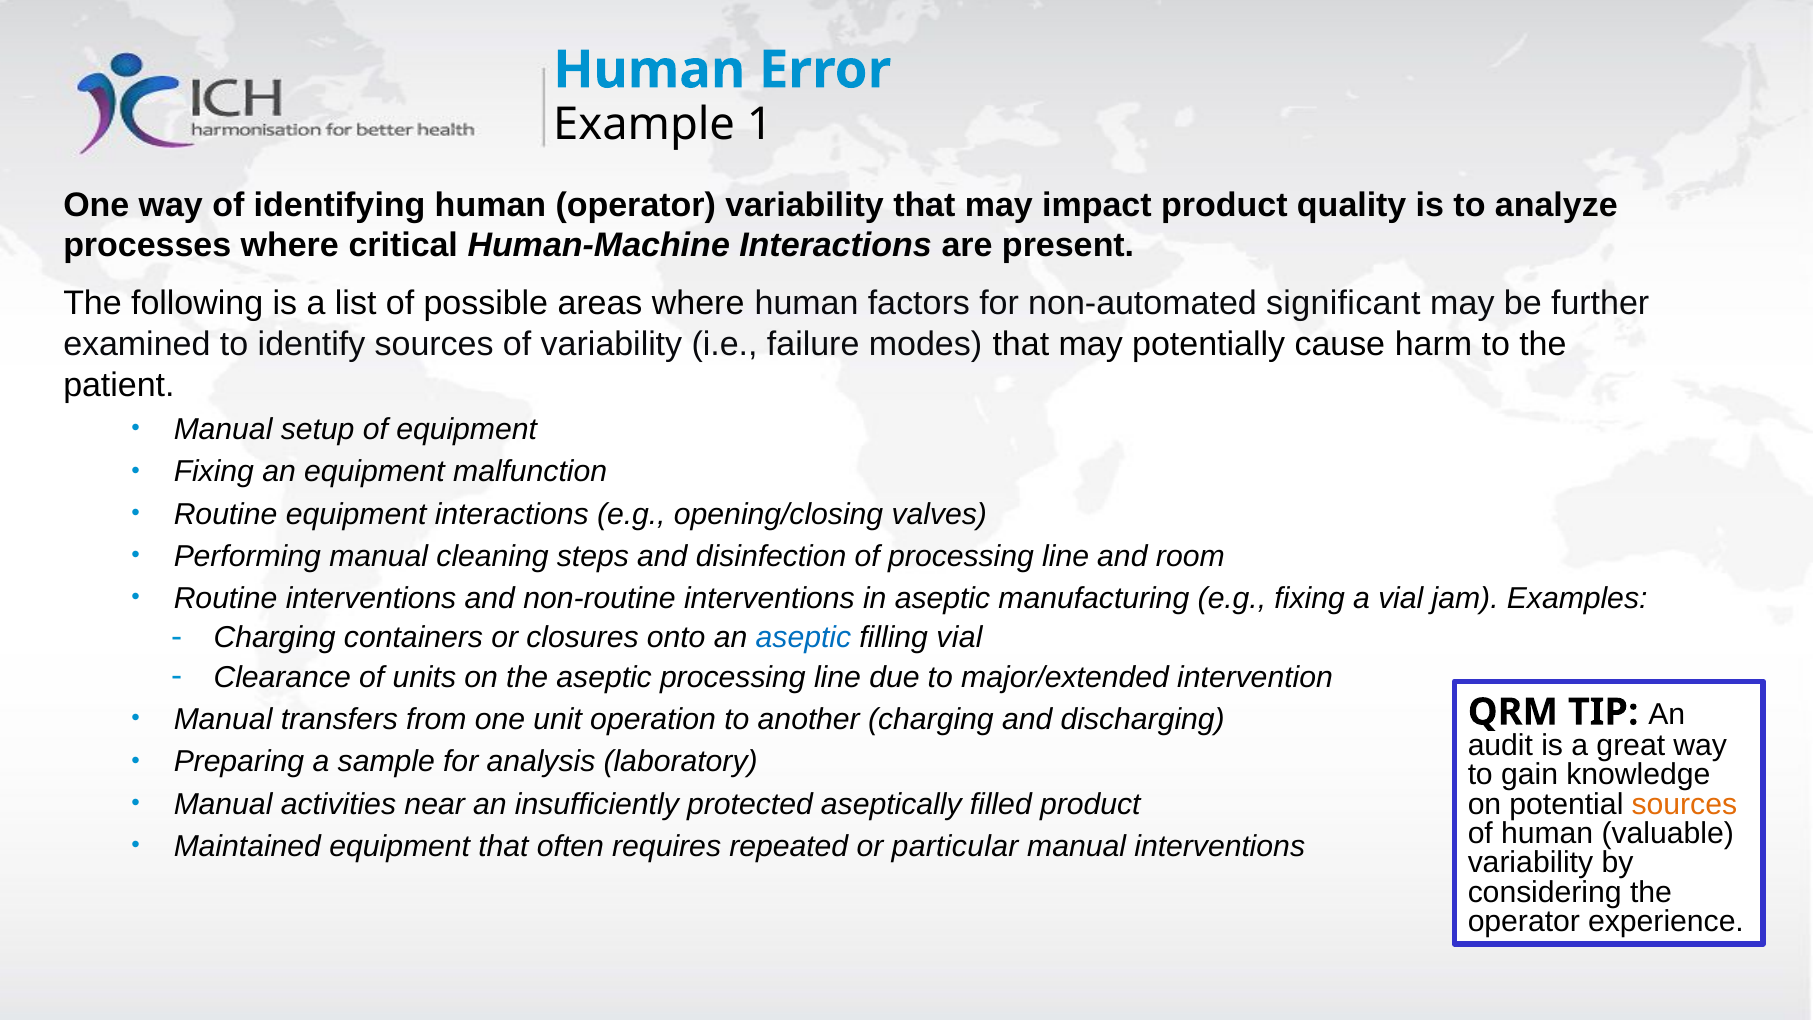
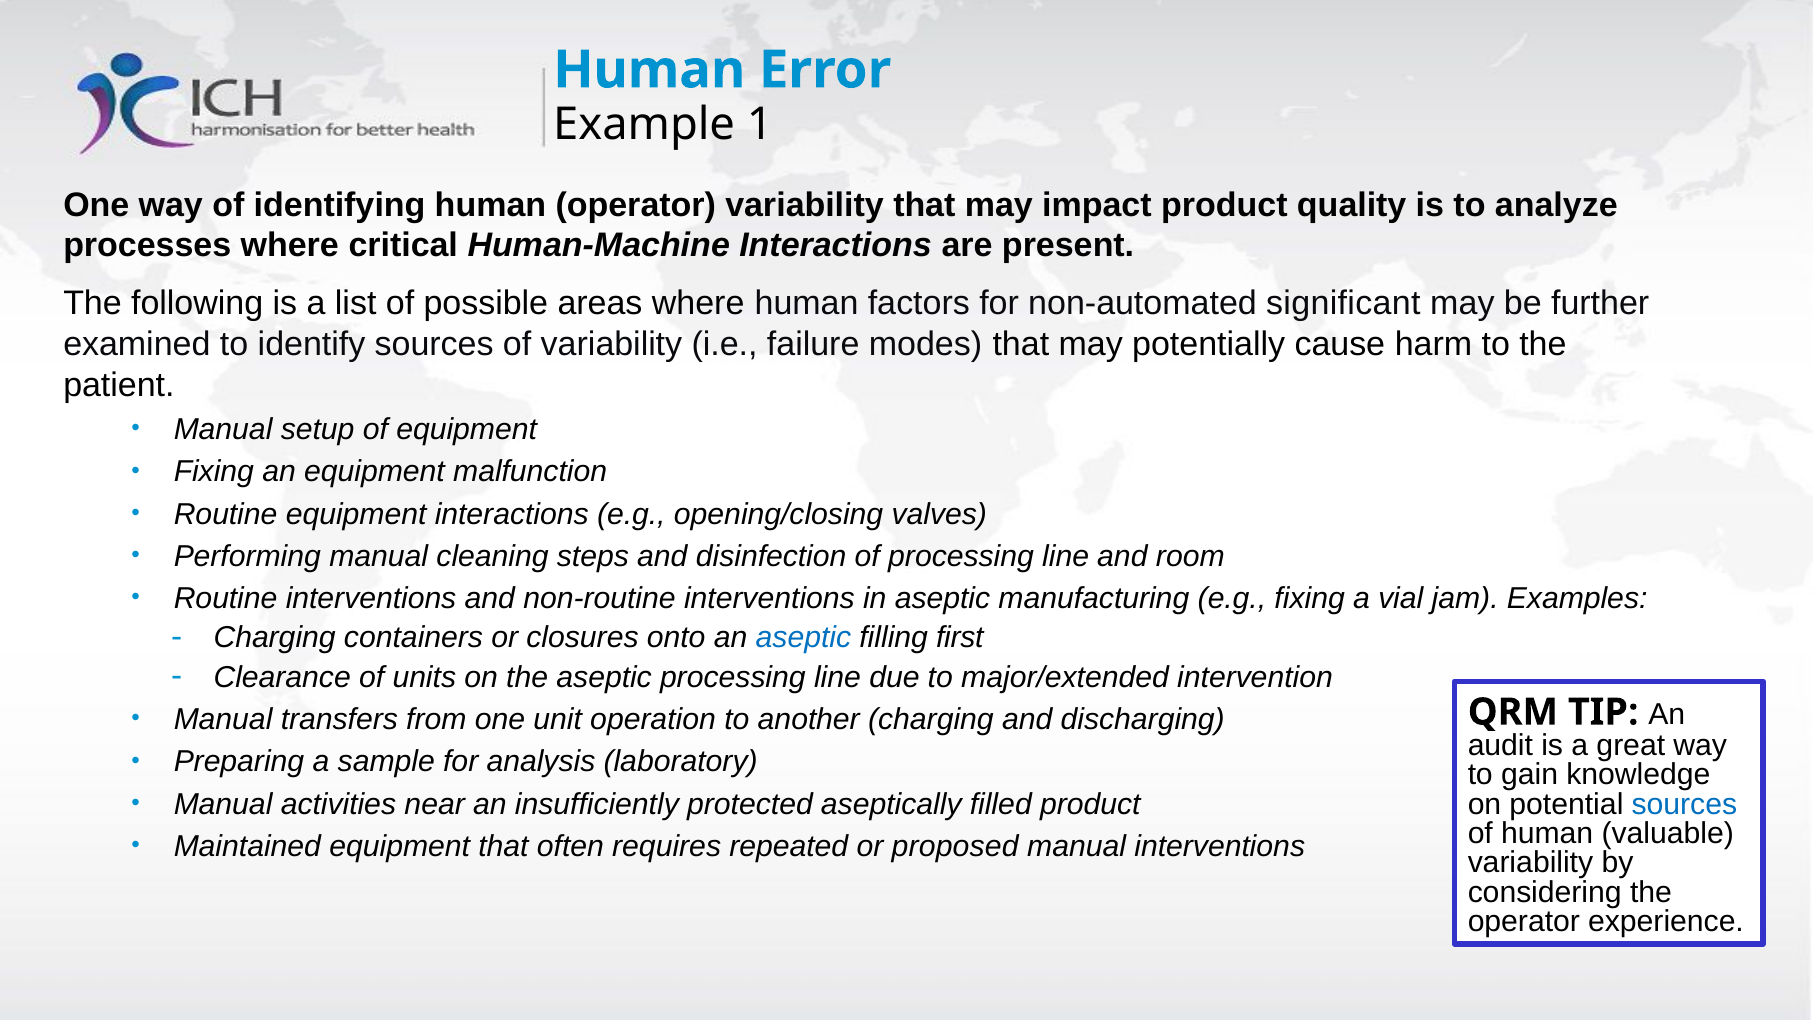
filling vial: vial -> first
sources at (1684, 804) colour: orange -> blue
particular: particular -> proposed
